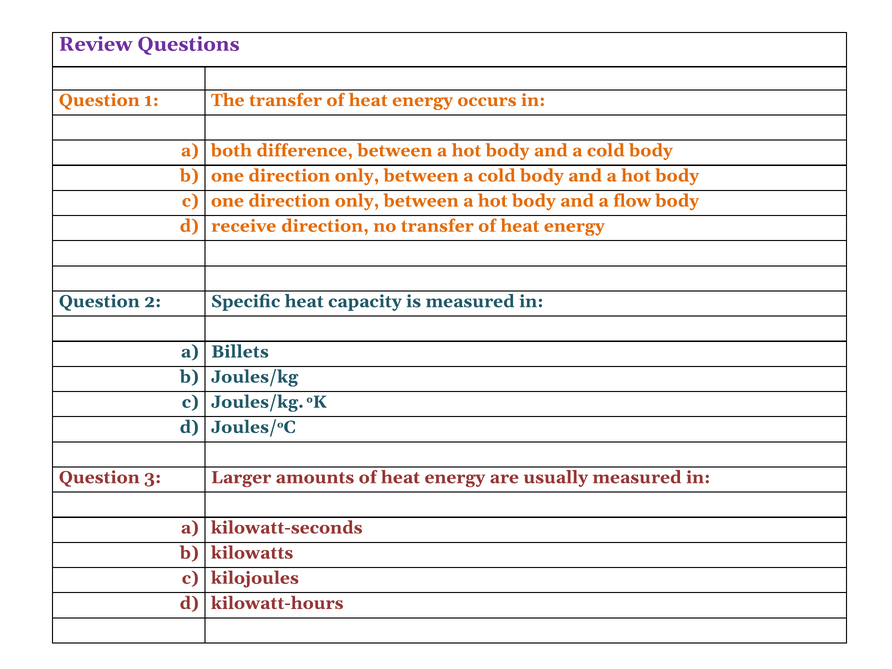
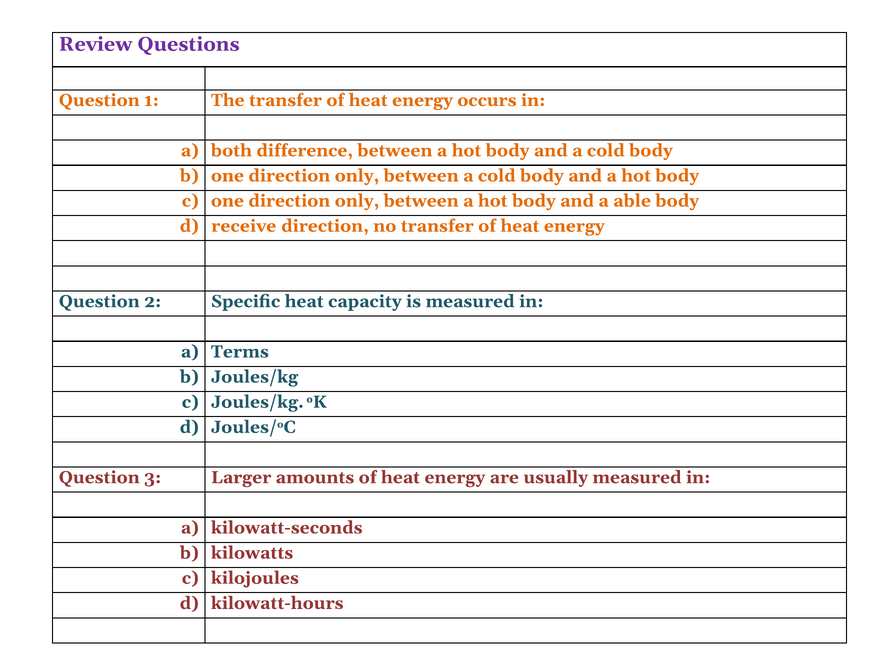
flow: flow -> able
Billets: Billets -> Terms
